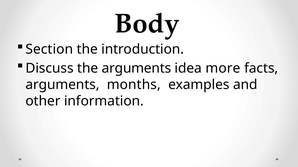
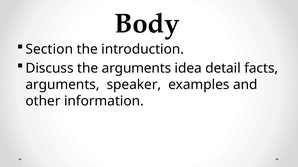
more: more -> detail
months: months -> speaker
